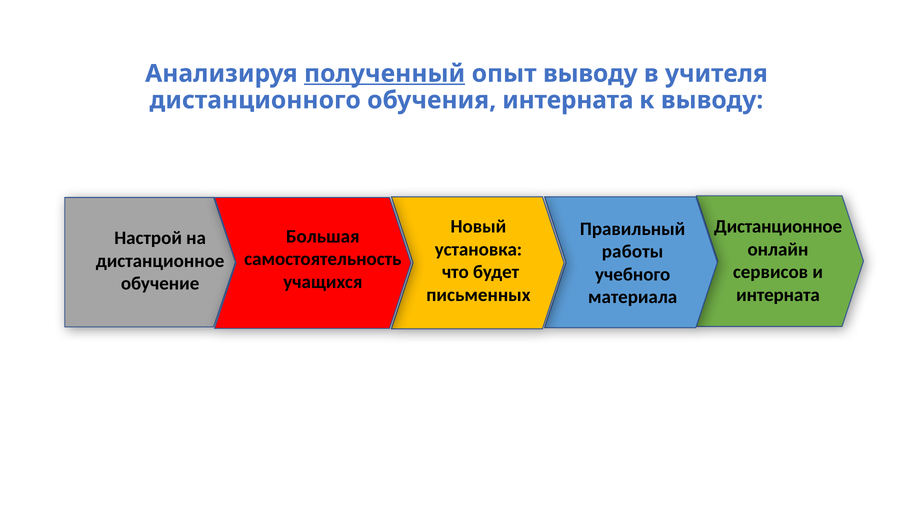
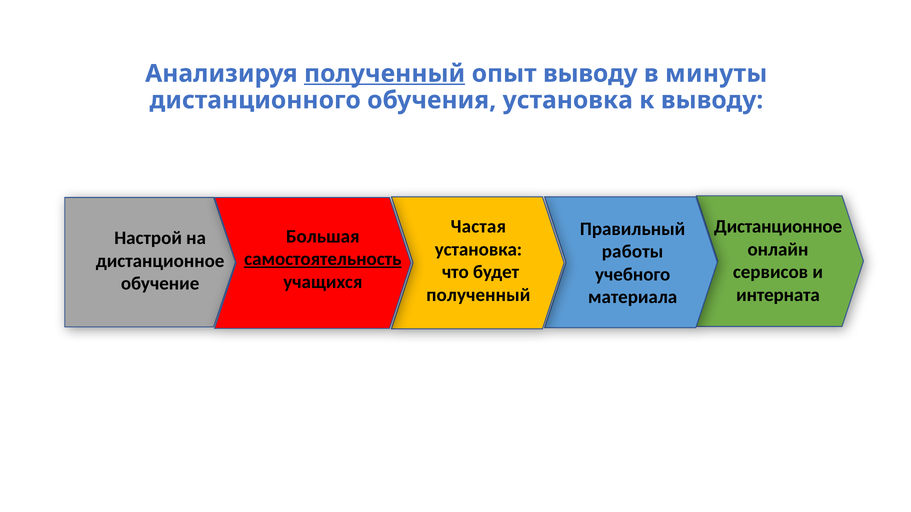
учителя: учителя -> минуты
обучения интерната: интерната -> установка
Новый: Новый -> Частая
самостоятельность underline: none -> present
письменных at (478, 295): письменных -> полученный
